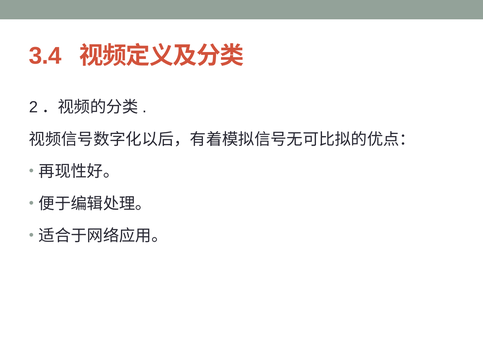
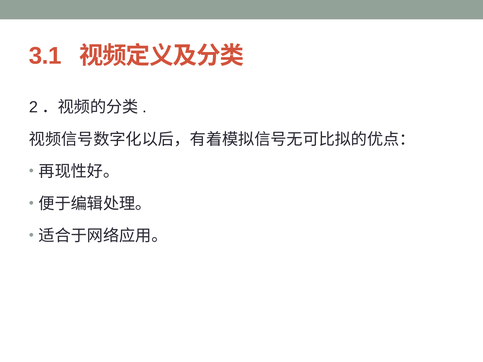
3.4: 3.4 -> 3.1
